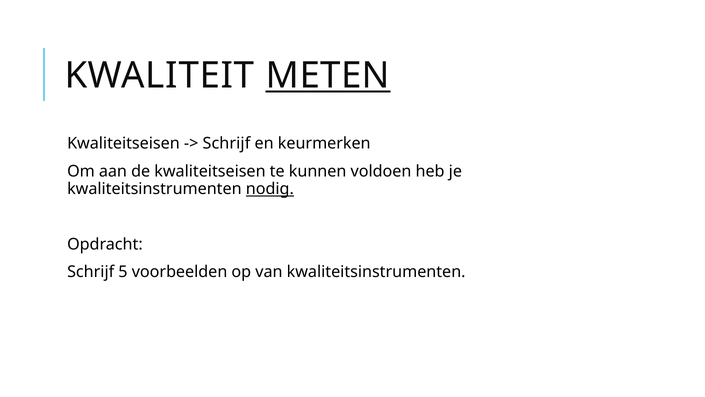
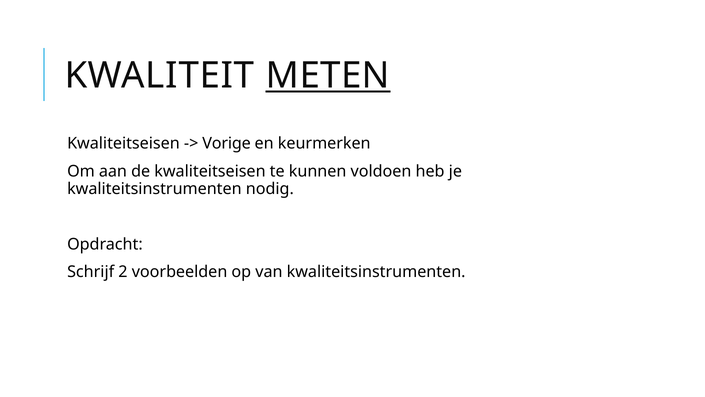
Schrijf at (226, 143): Schrijf -> Vorige
nodig underline: present -> none
5: 5 -> 2
